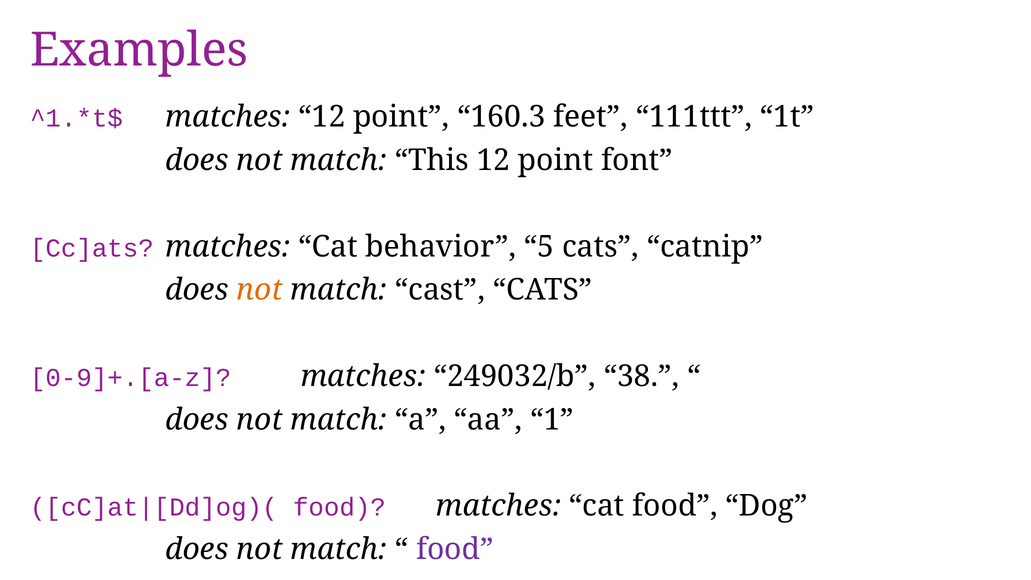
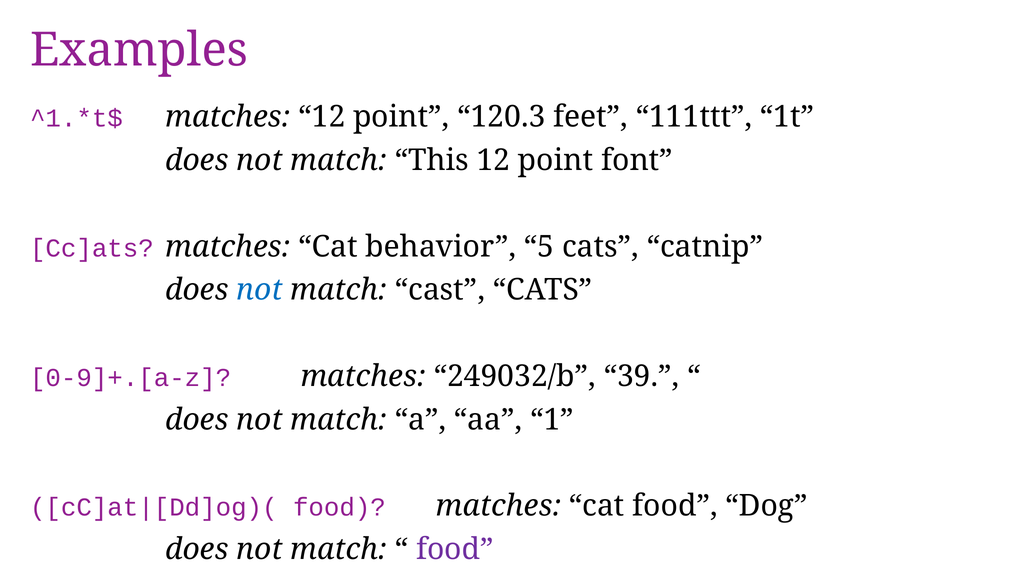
160.3: 160.3 -> 120.3
not at (260, 290) colour: orange -> blue
38: 38 -> 39
